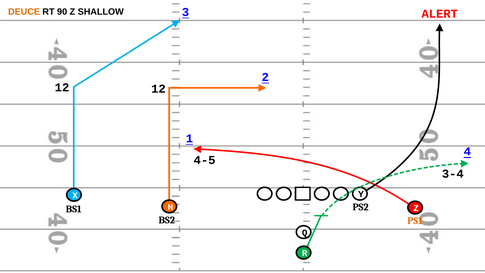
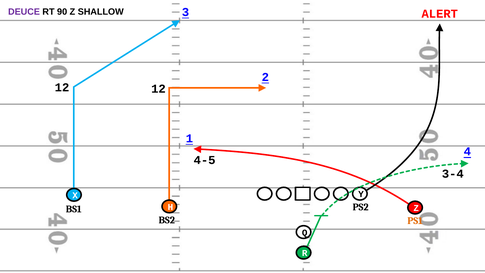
DEUCE colour: orange -> purple
